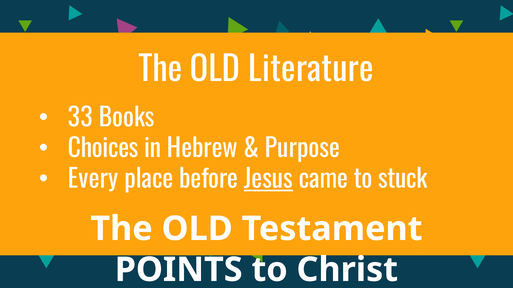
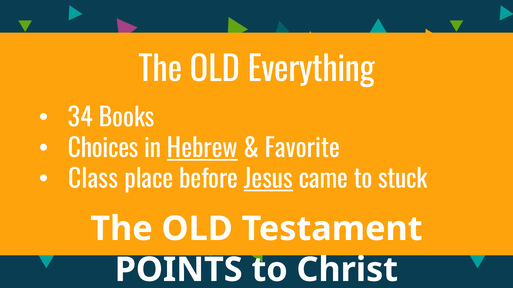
Literature: Literature -> Everything
33: 33 -> 34
Hebrew underline: none -> present
Purpose: Purpose -> Favorite
Every: Every -> Class
